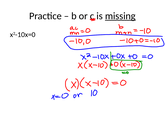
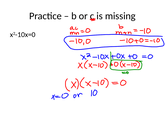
missing underline: present -> none
